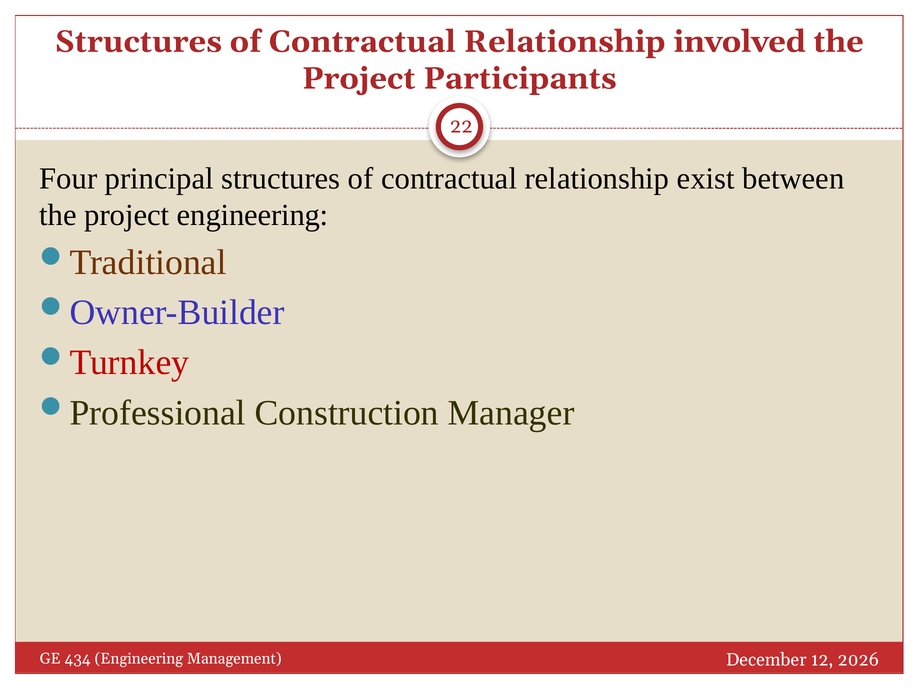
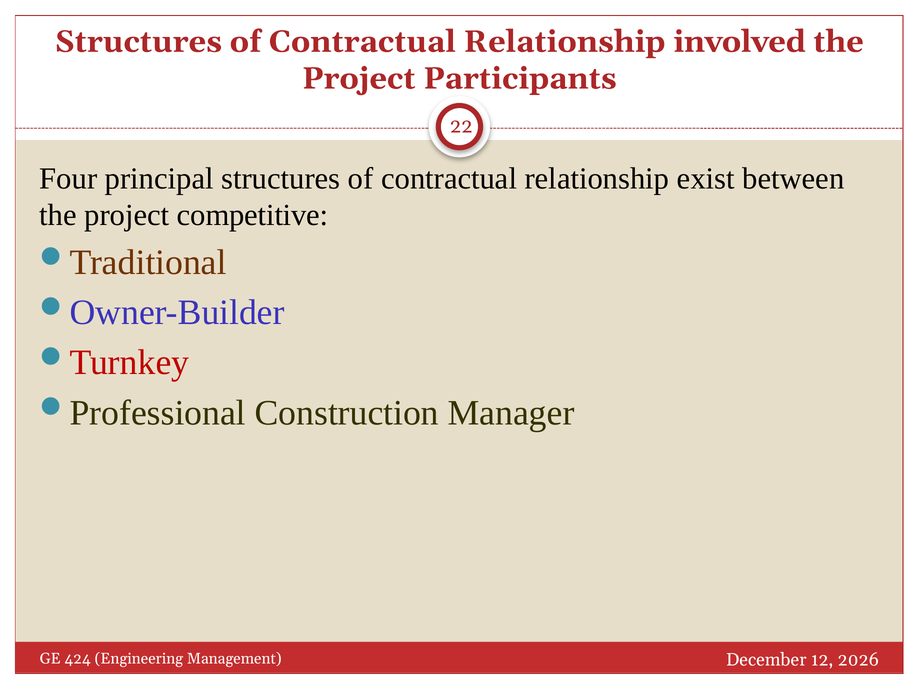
project engineering: engineering -> competitive
434: 434 -> 424
